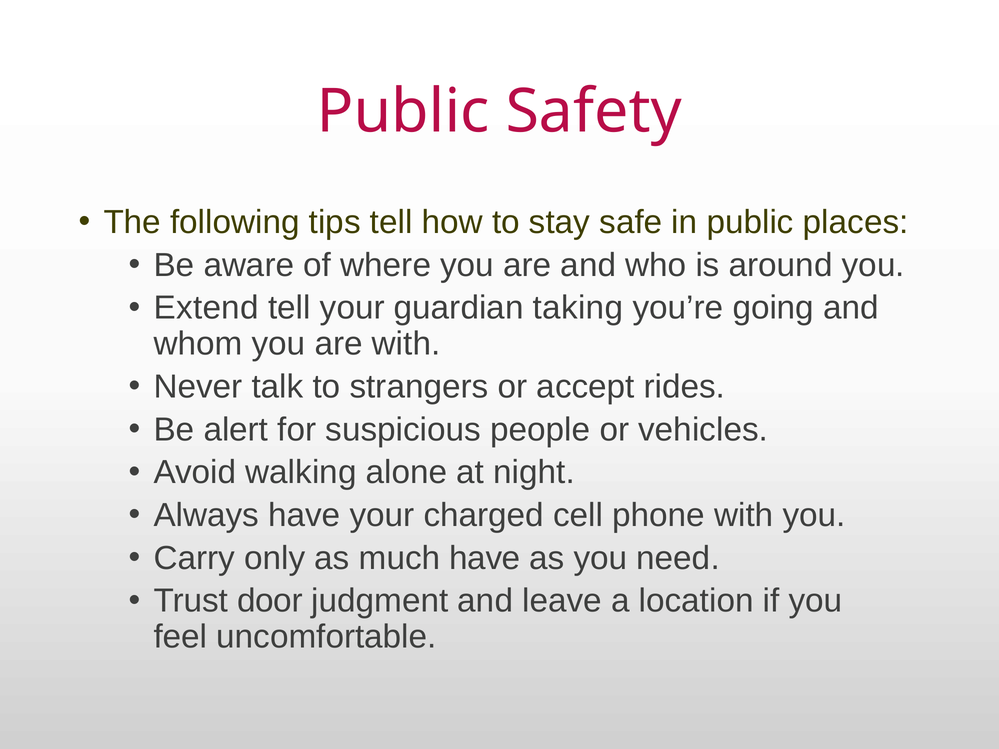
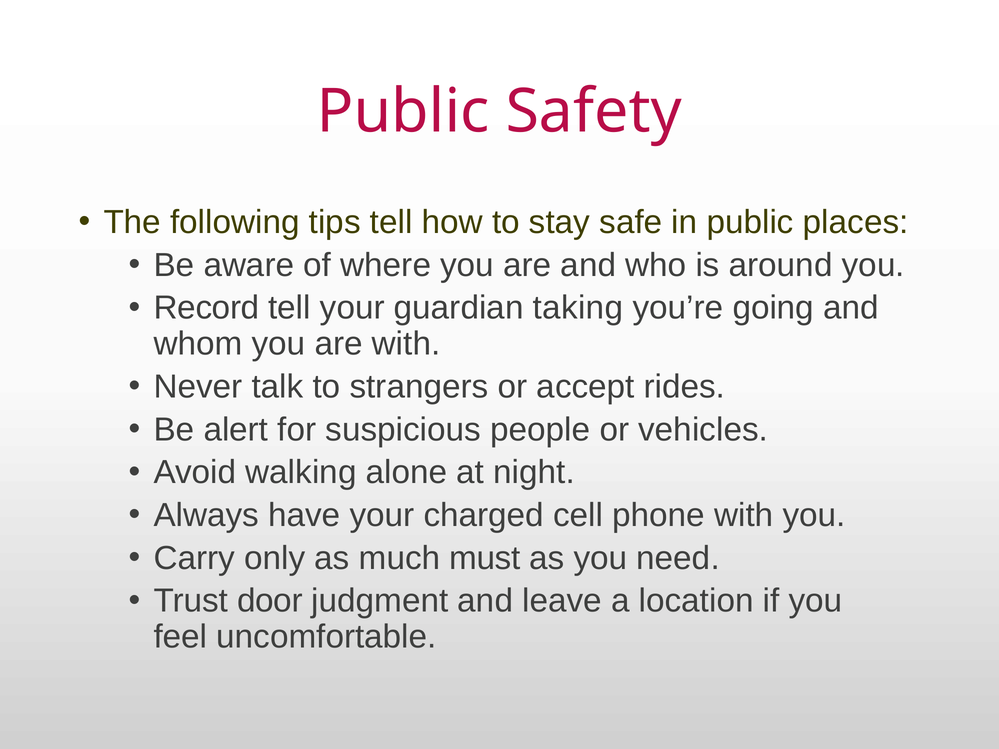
Extend: Extend -> Record
much have: have -> must
